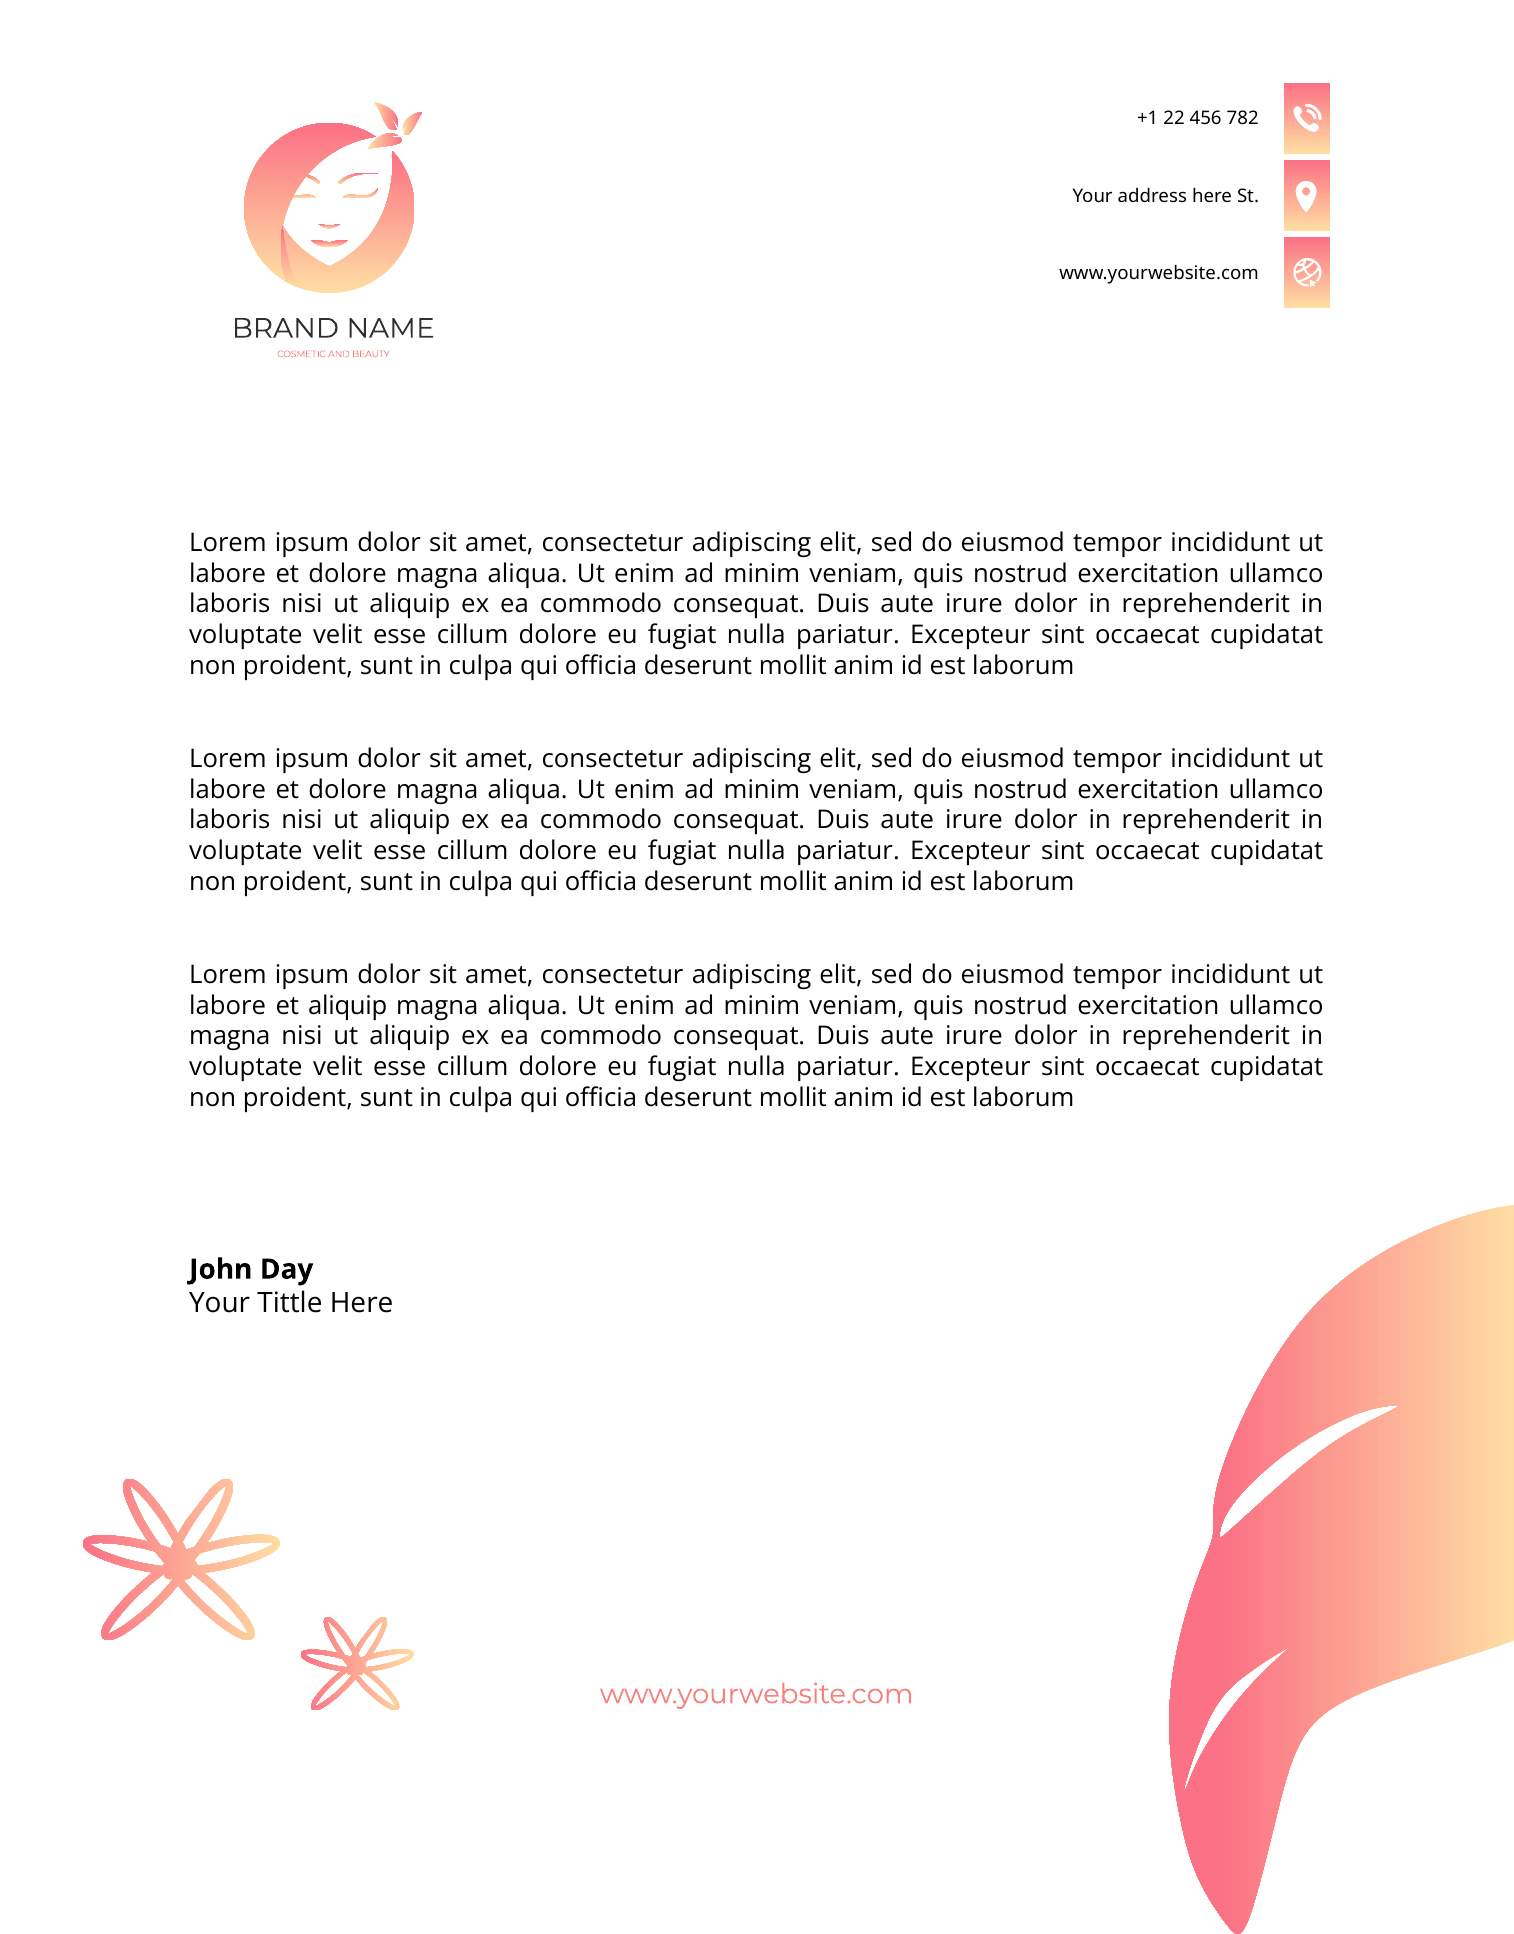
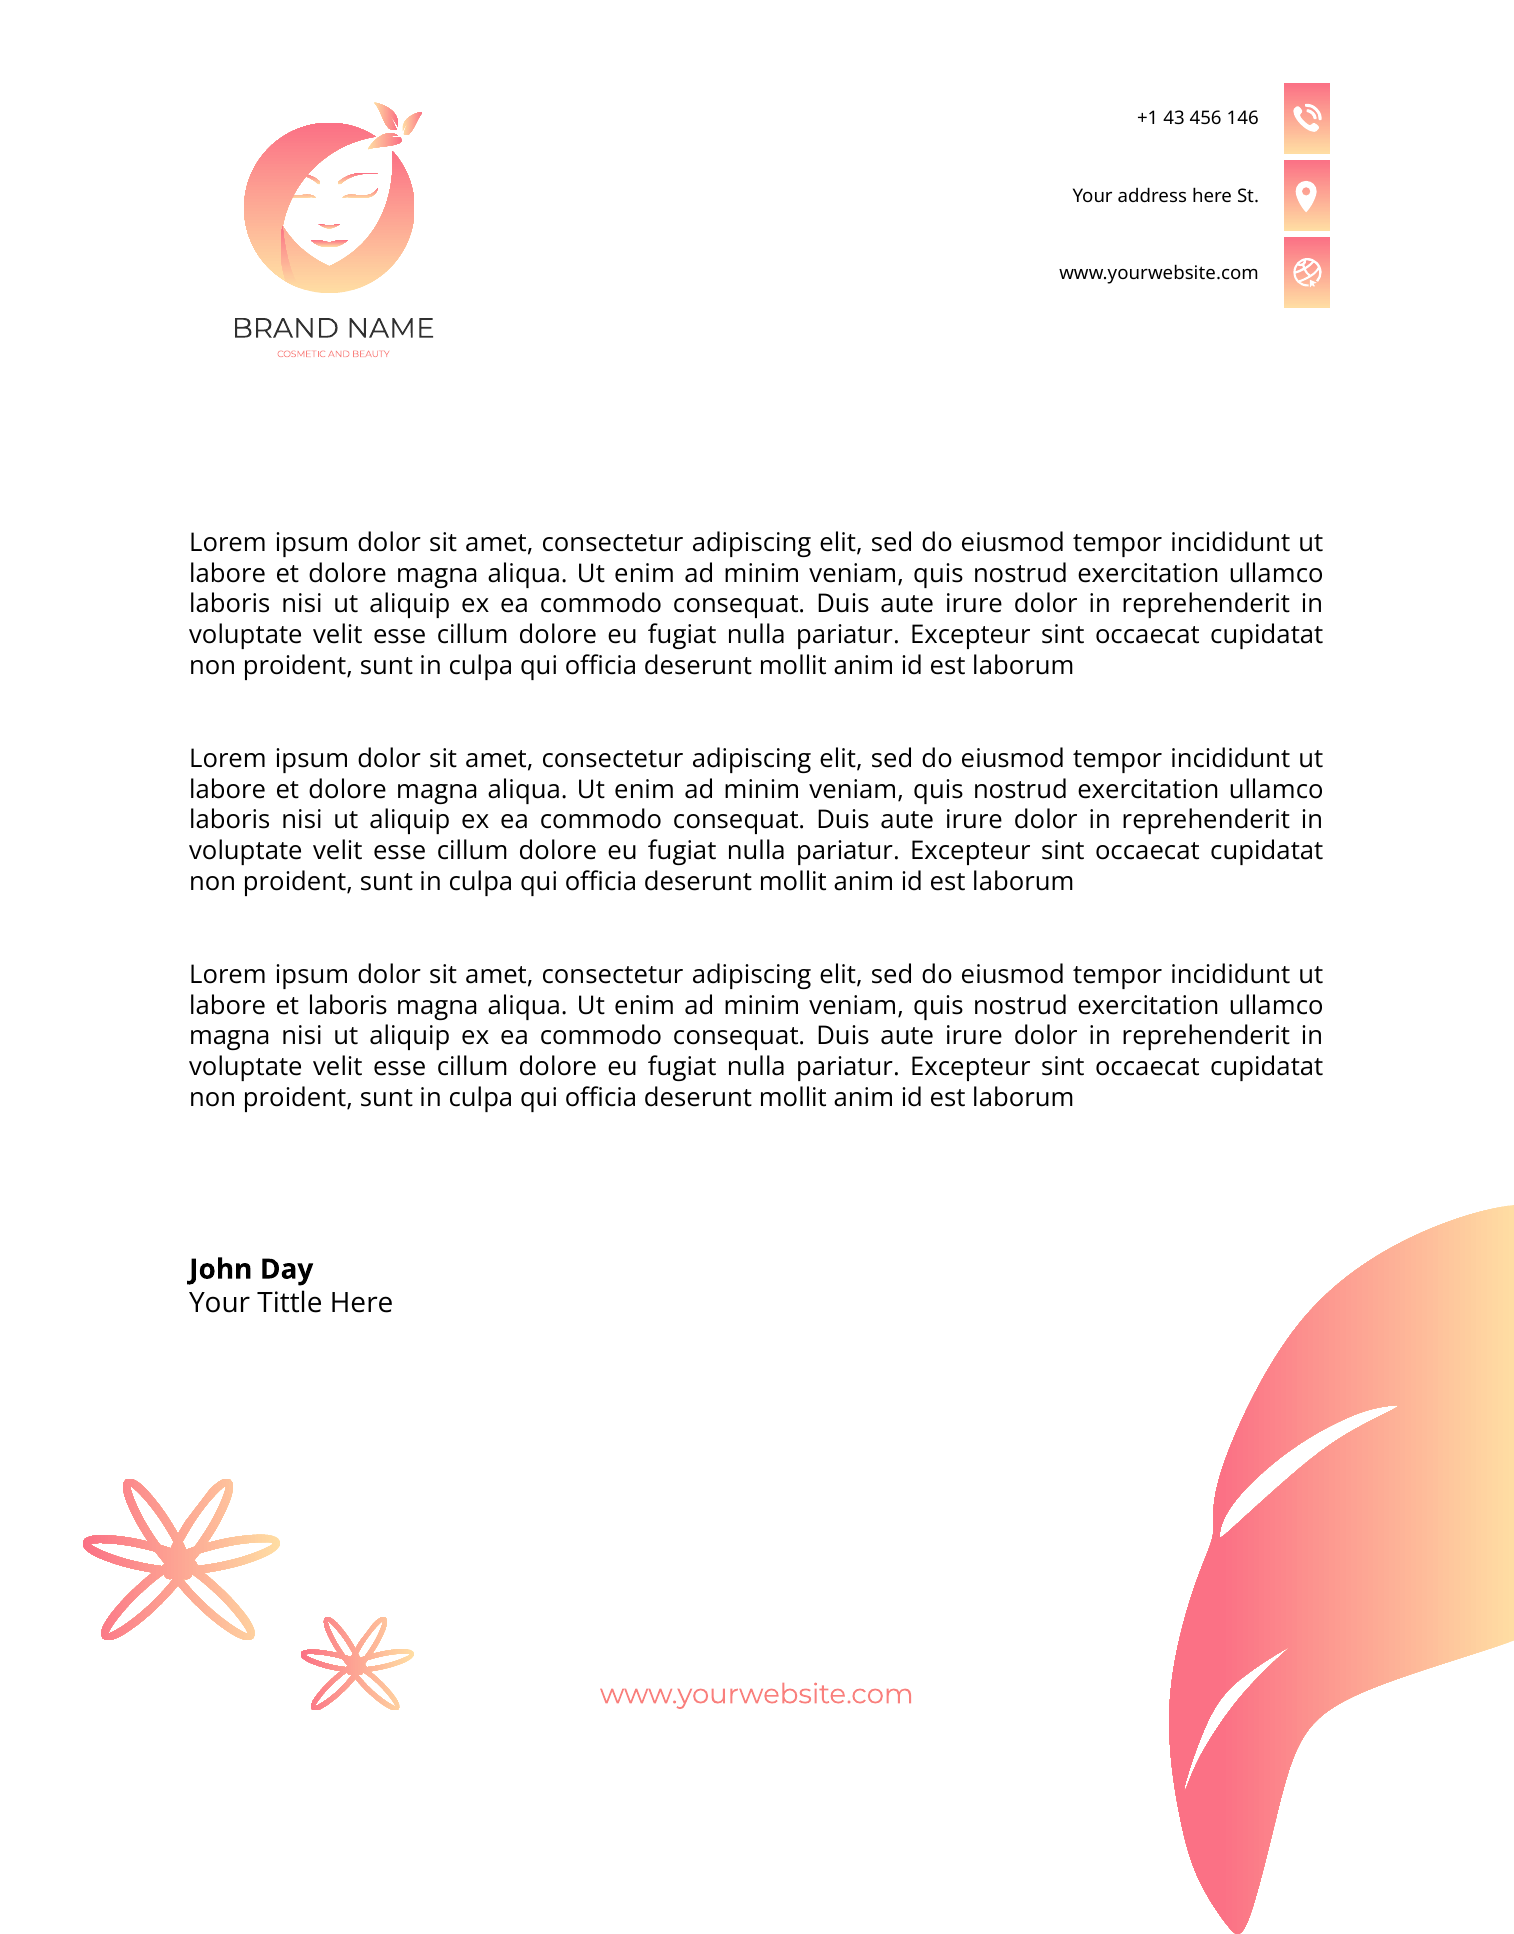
22: 22 -> 43
782: 782 -> 146
et aliquip: aliquip -> laboris
